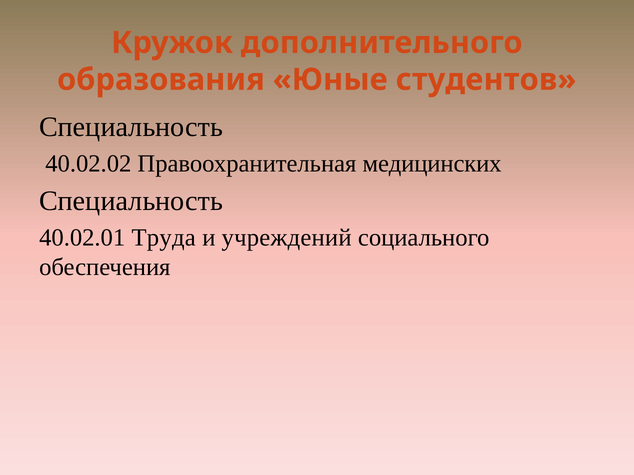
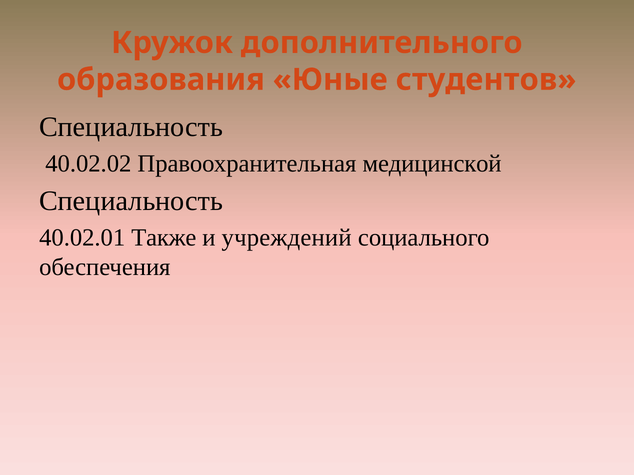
медицинских: медицинских -> медицинской
Труда: Труда -> Также
